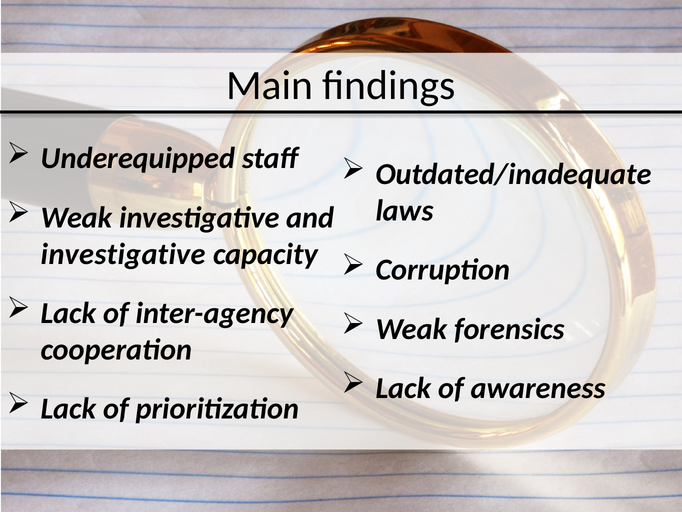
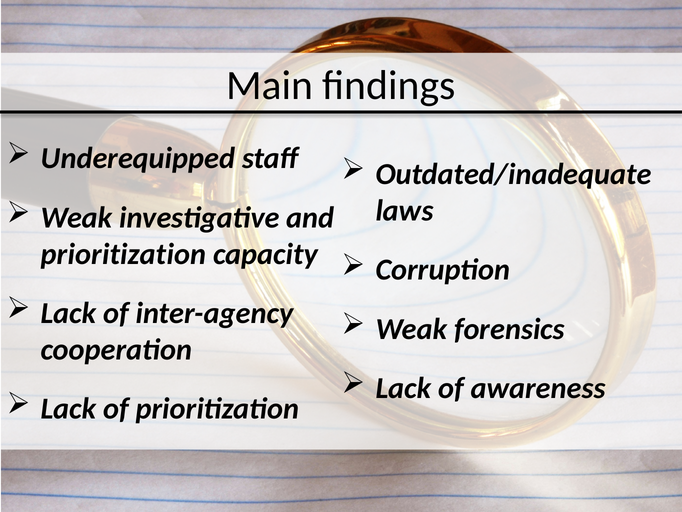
investigative at (123, 254): investigative -> prioritization
